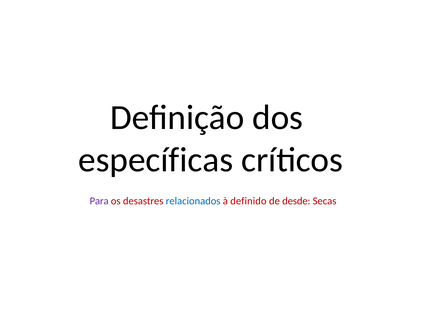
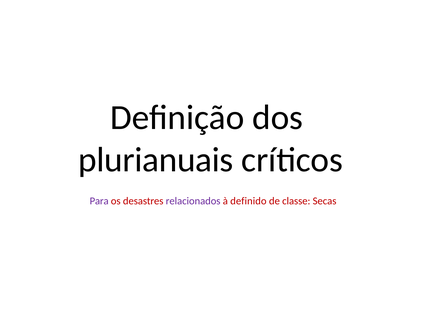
específicas: específicas -> plurianuais
relacionados colour: blue -> purple
desde: desde -> classe
